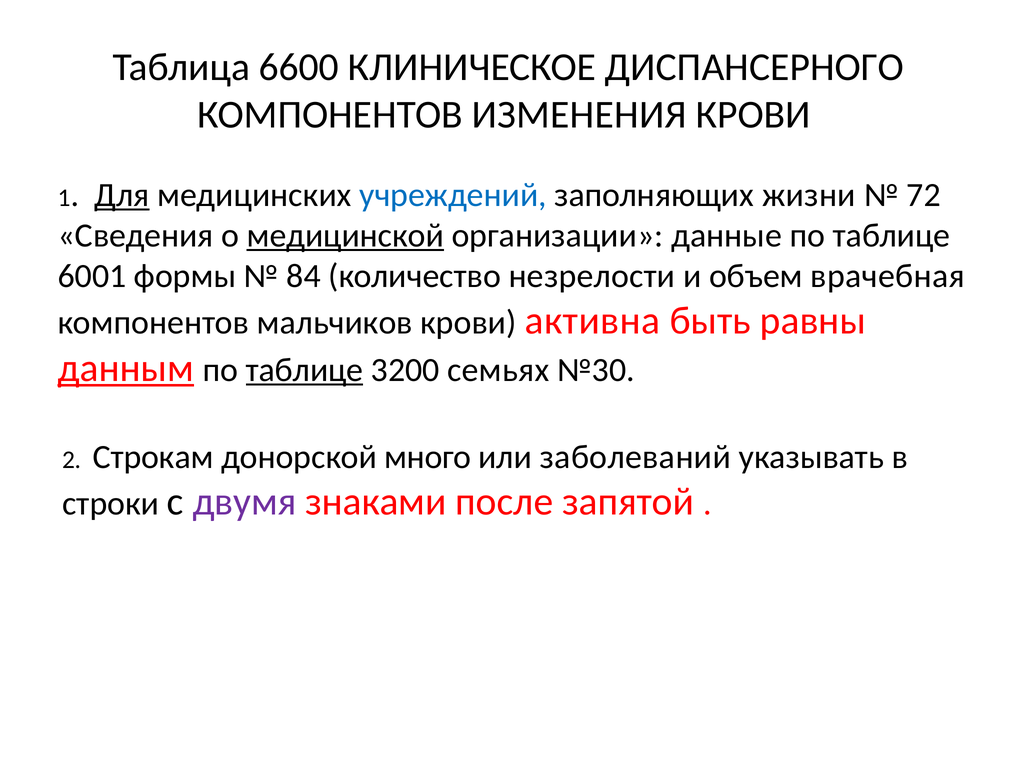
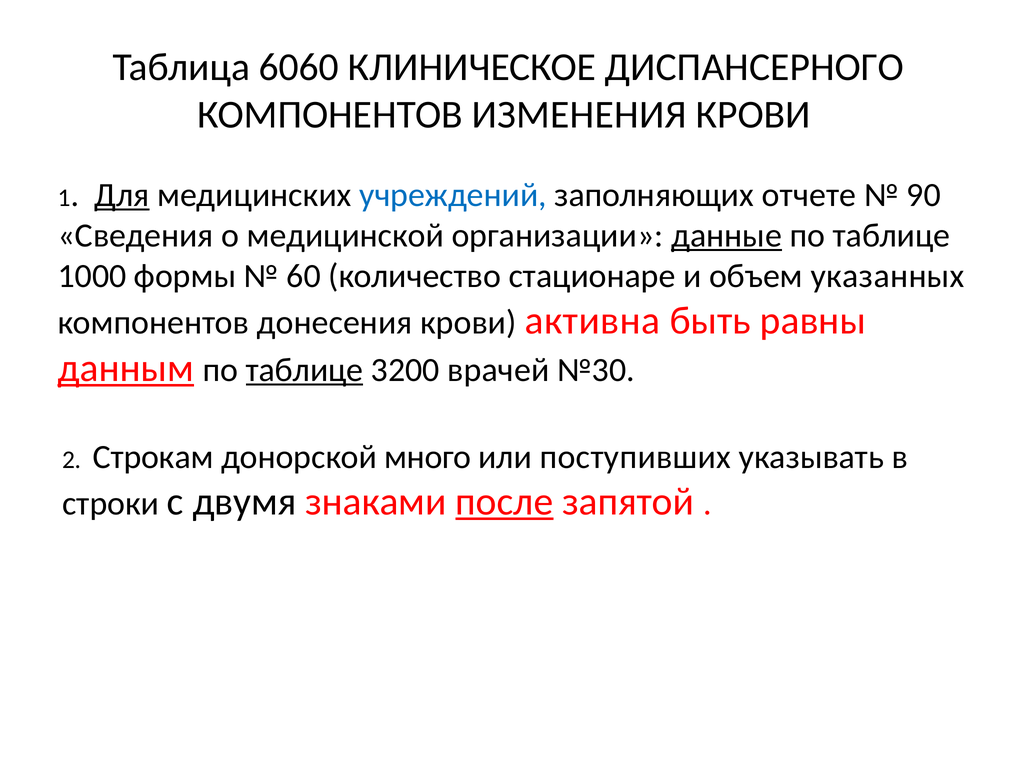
6600: 6600 -> 6060
жизни: жизни -> отчете
72: 72 -> 90
медицинской underline: present -> none
данные underline: none -> present
6001: 6001 -> 1000
84: 84 -> 60
незрелости: незрелости -> стационаре
врачебная: врачебная -> указанных
мальчиков: мальчиков -> донесения
семьях: семьях -> врачей
заболеваний: заболеваний -> поступивших
двумя colour: purple -> black
после underline: none -> present
